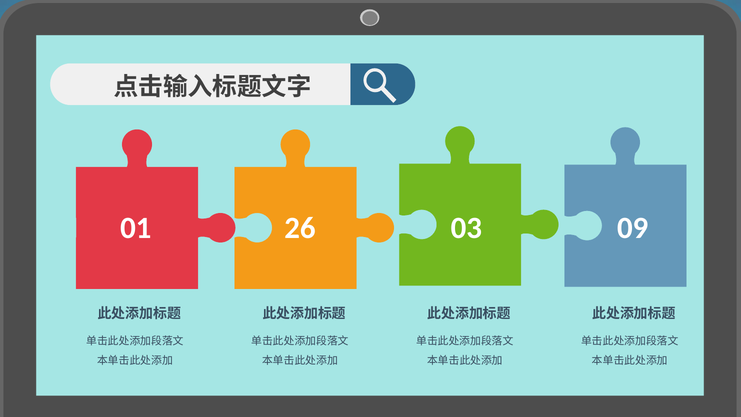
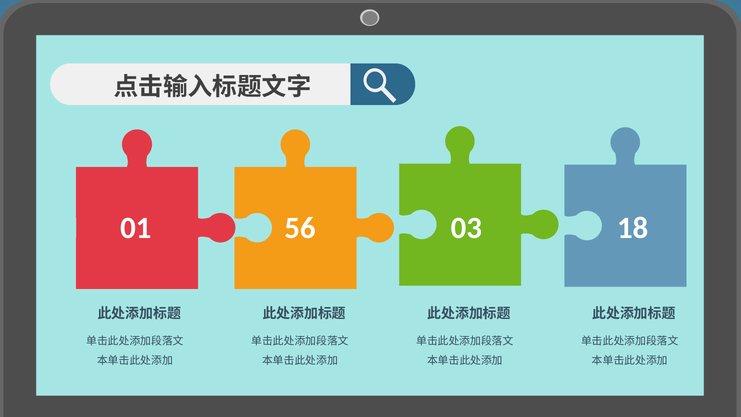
26: 26 -> 56
09: 09 -> 18
